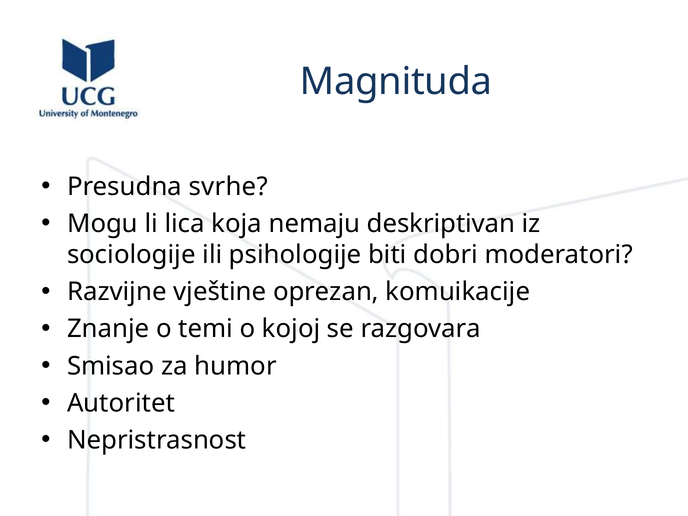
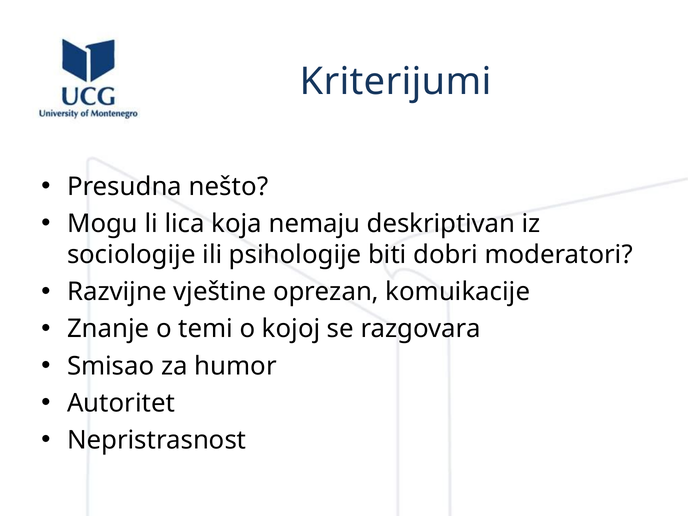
Magnituda: Magnituda -> Kriterijumi
svrhe: svrhe -> nešto
